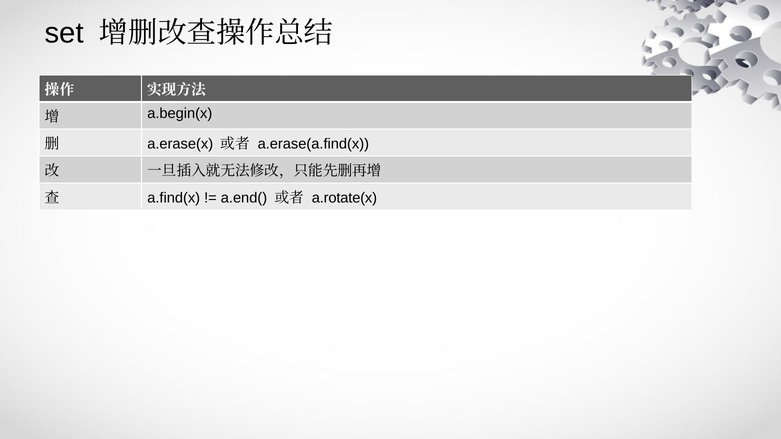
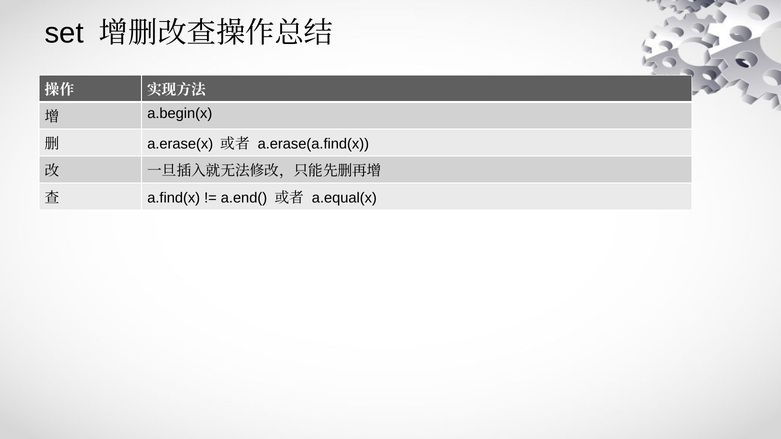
a.rotate(x: a.rotate(x -> a.equal(x
